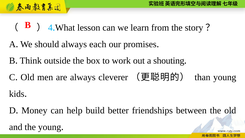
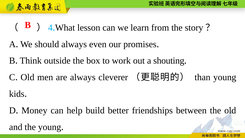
each: each -> even
